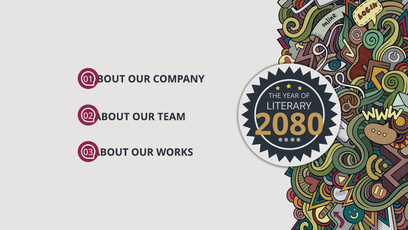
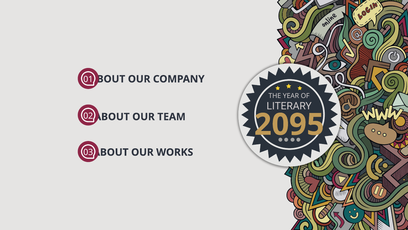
2080: 2080 -> 2095
